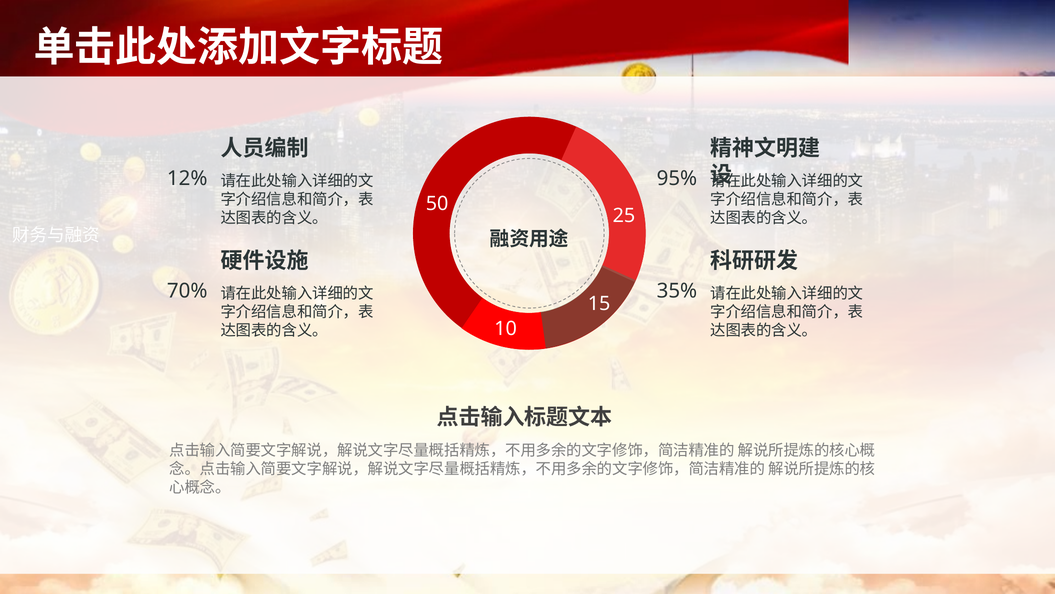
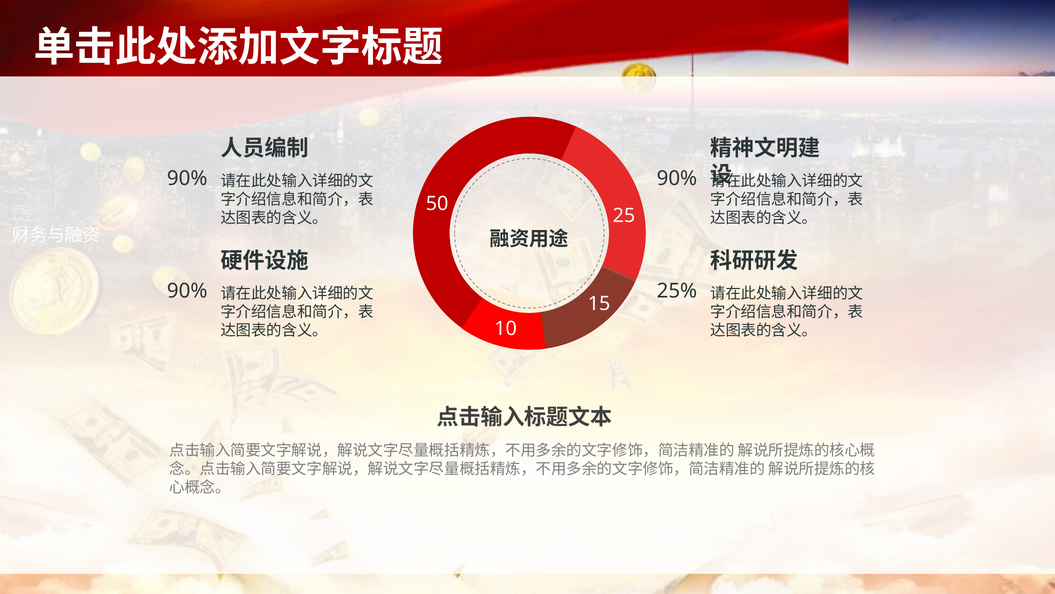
12% at (187, 178): 12% -> 90%
95% at (677, 178): 95% -> 90%
70% at (187, 291): 70% -> 90%
35%: 35% -> 25%
